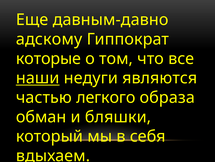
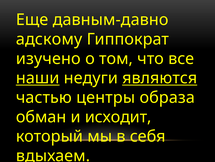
которые: которые -> изучено
являются underline: none -> present
легкого: легкого -> центры
бляшки: бляшки -> исходит
